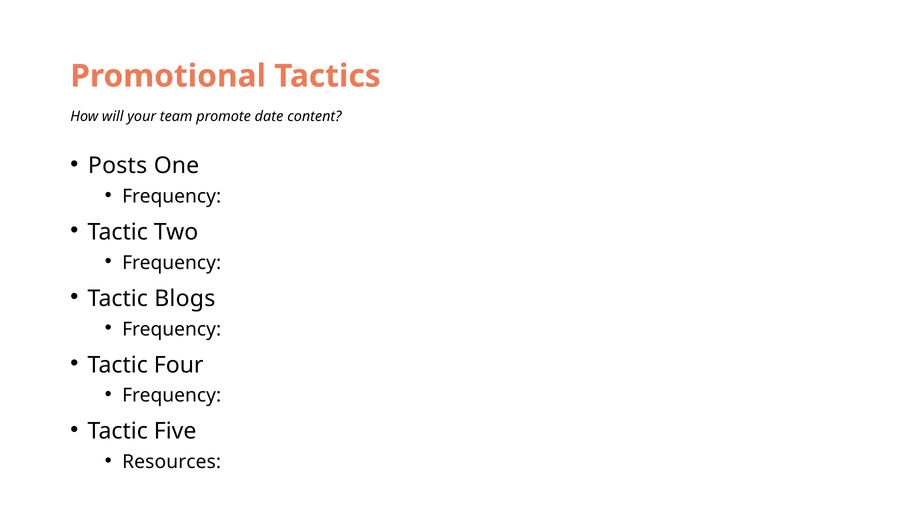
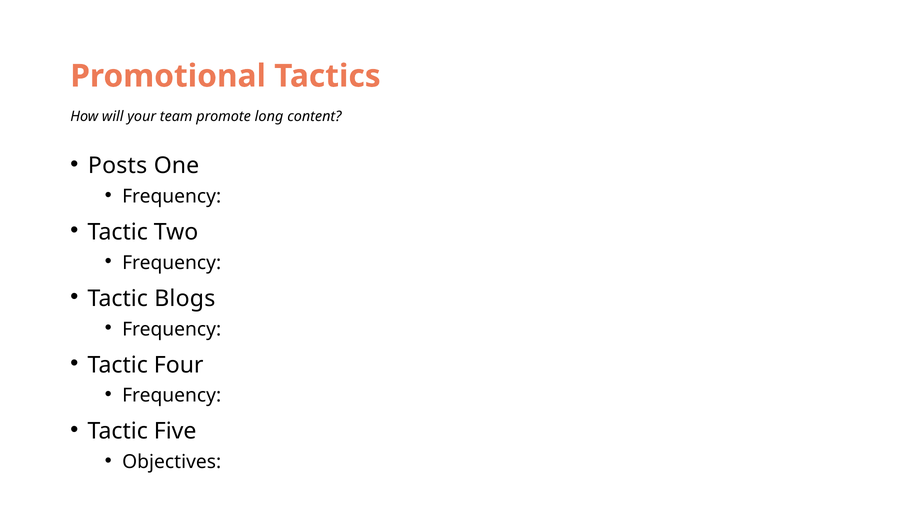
date: date -> long
Resources: Resources -> Objectives
